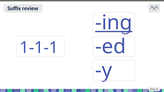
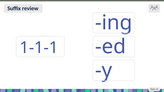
ing underline: present -> none
